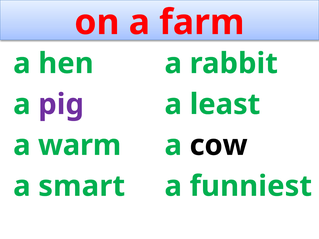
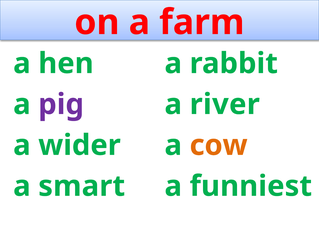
least: least -> river
warm: warm -> wider
cow colour: black -> orange
